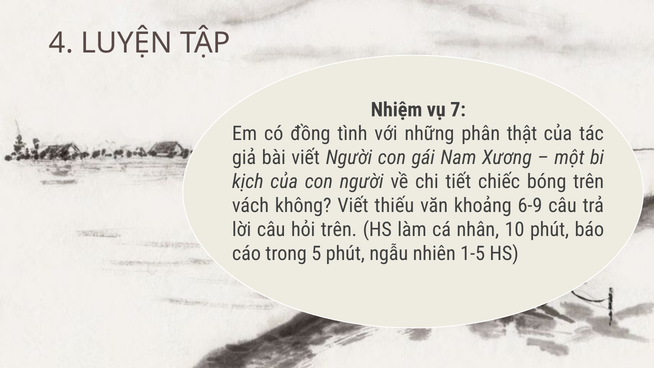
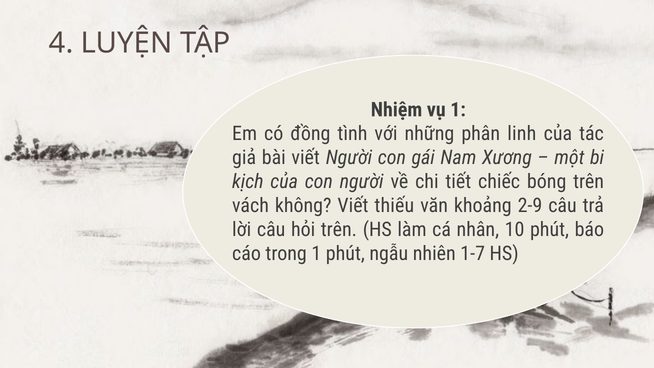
vụ 7: 7 -> 1
thật: thật -> linh
6-9: 6-9 -> 2-9
trong 5: 5 -> 1
1-5: 1-5 -> 1-7
